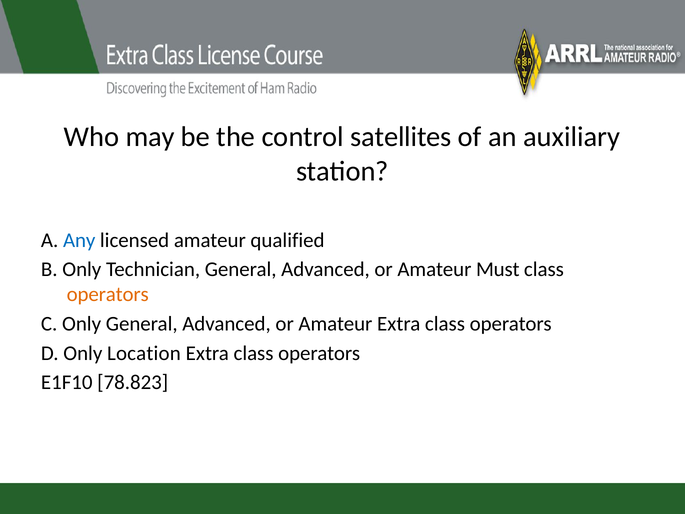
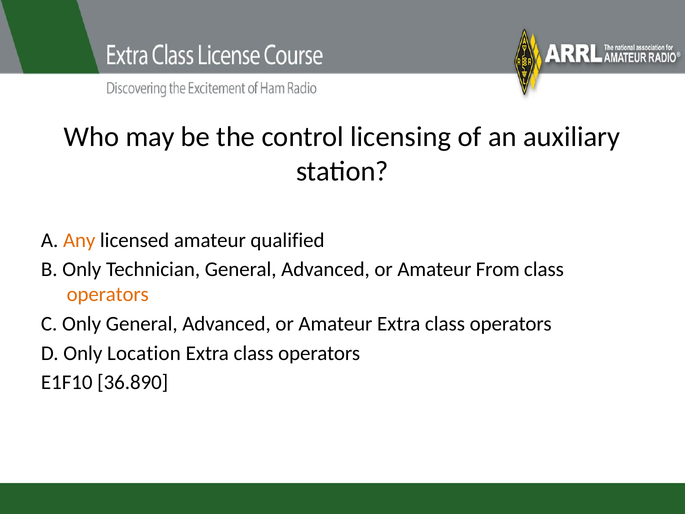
satellites: satellites -> licensing
Any colour: blue -> orange
Must: Must -> From
78.823: 78.823 -> 36.890
